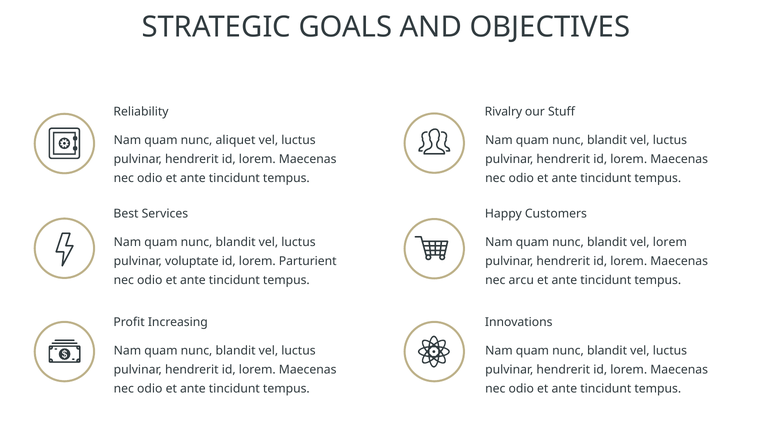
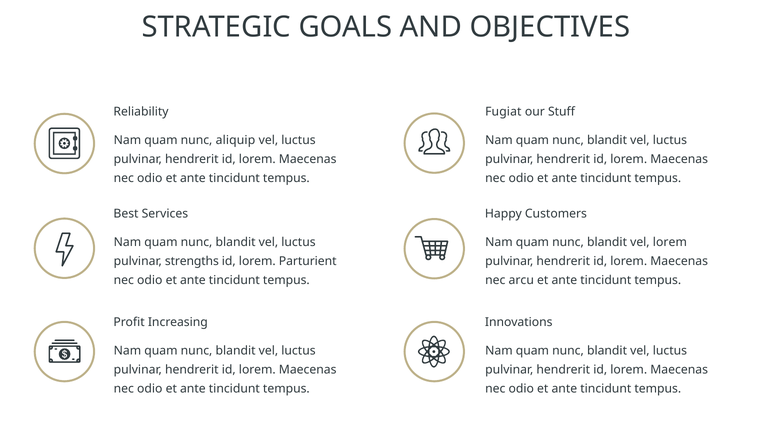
Rivalry: Rivalry -> Fugiat
aliquet: aliquet -> aliquip
voluptate: voluptate -> strengths
